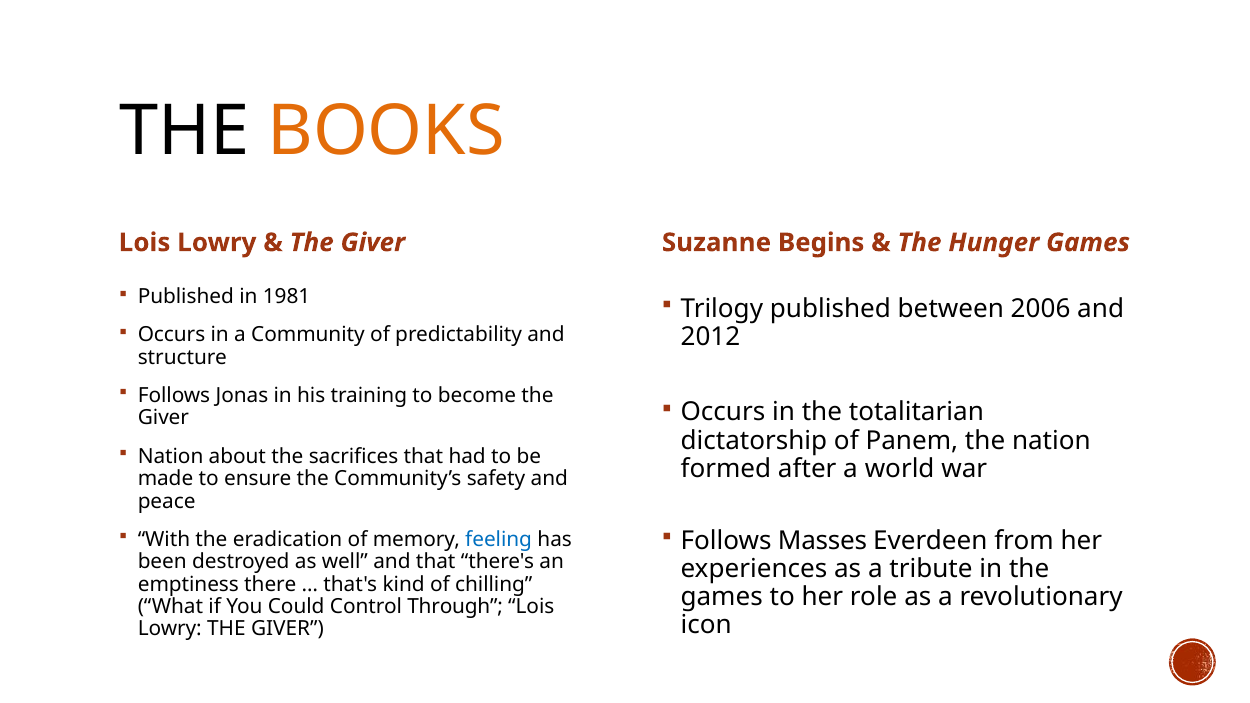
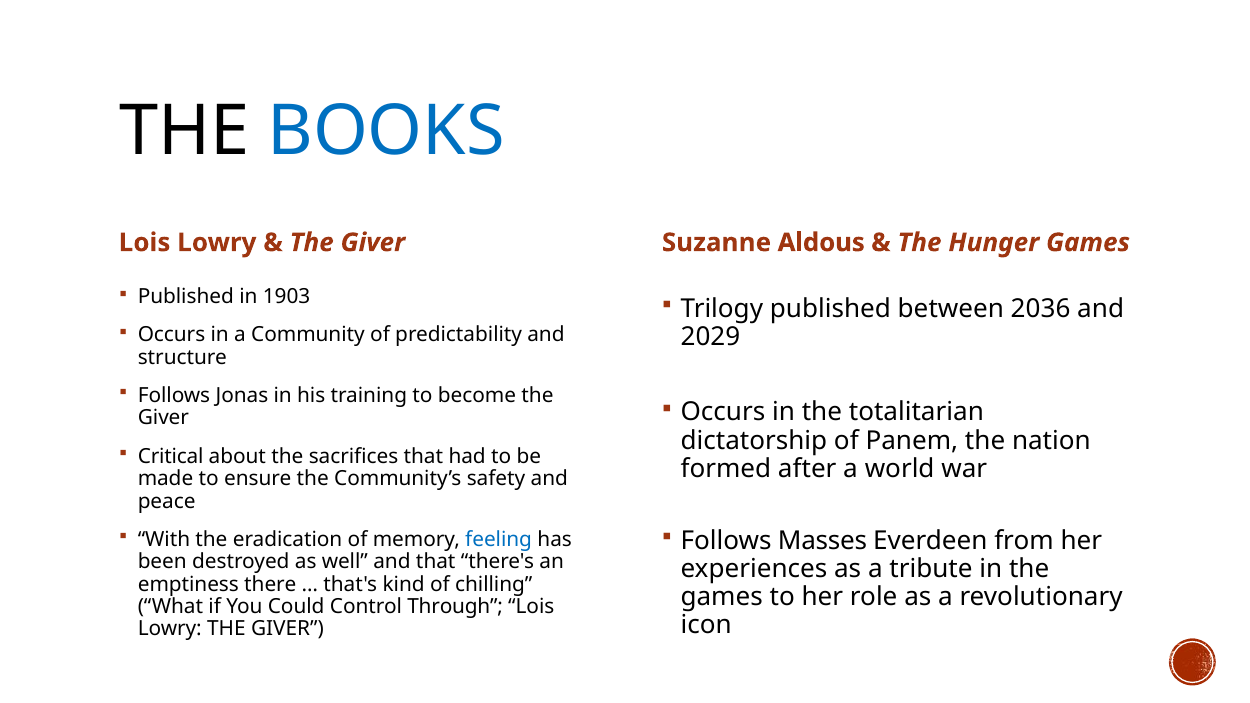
BOOKS colour: orange -> blue
Begins: Begins -> Aldous
1981: 1981 -> 1903
2006: 2006 -> 2036
2012: 2012 -> 2029
Nation at (171, 456): Nation -> Critical
